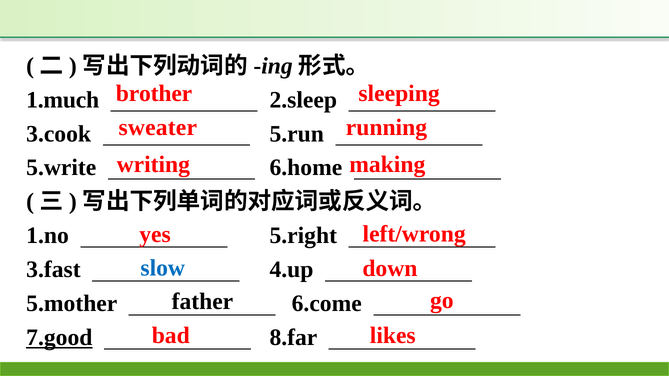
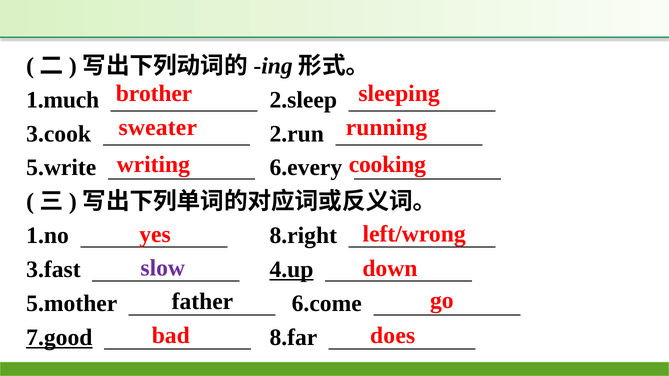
5.run: 5.run -> 2.run
making: making -> cooking
6.home: 6.home -> 6.every
5.right: 5.right -> 8.right
slow colour: blue -> purple
4.up underline: none -> present
likes: likes -> does
